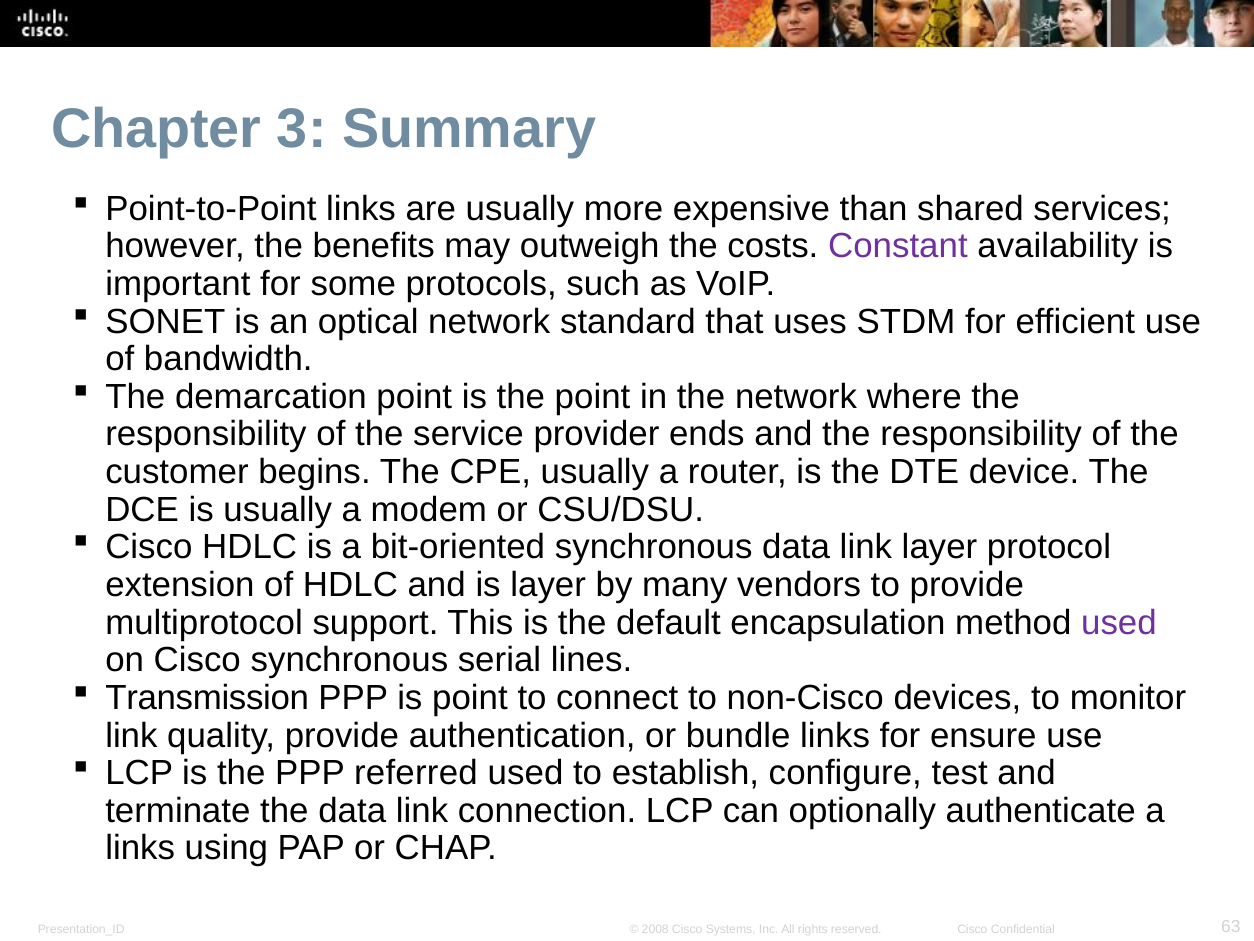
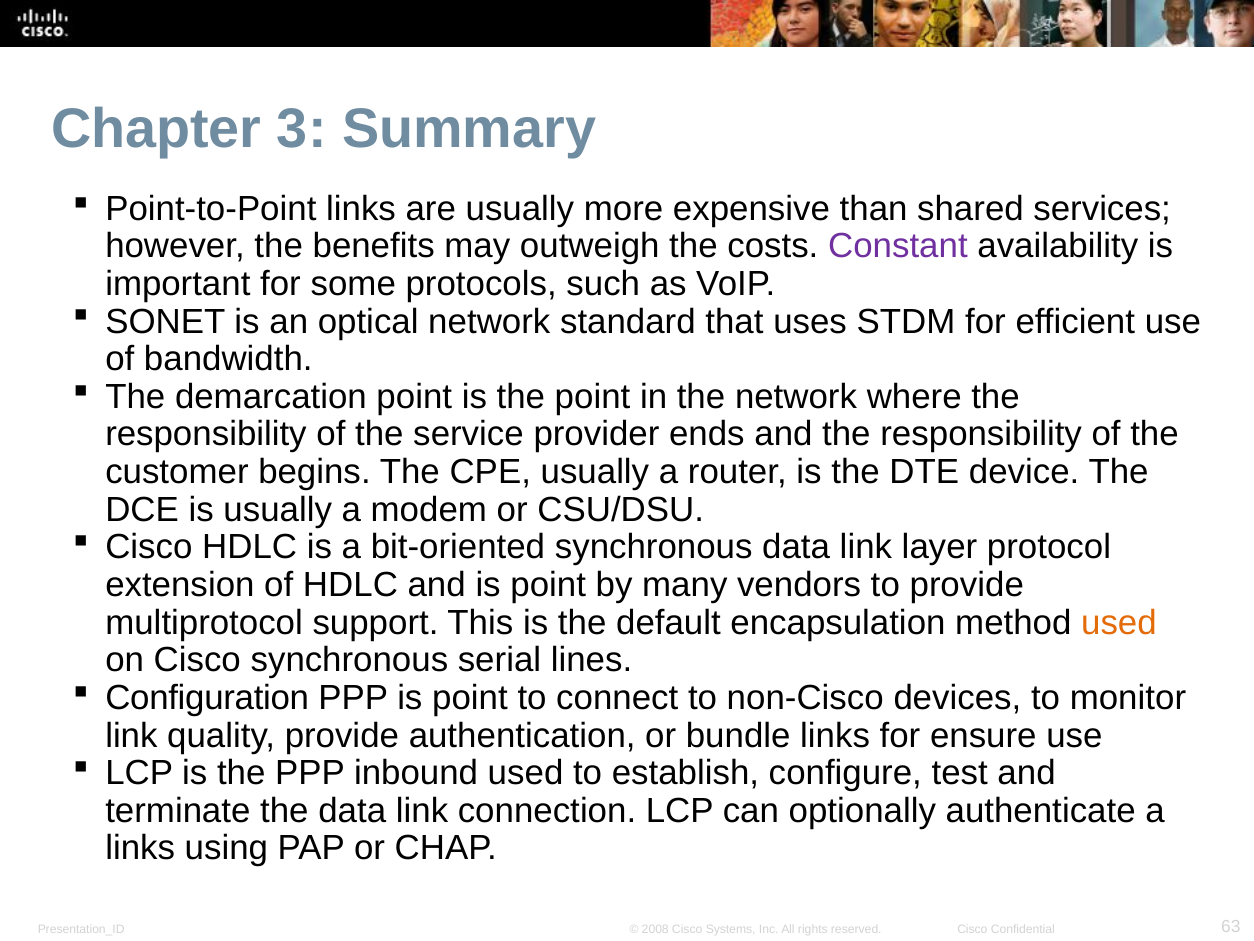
and is layer: layer -> point
used at (1119, 622) colour: purple -> orange
Transmission: Transmission -> Configuration
referred: referred -> inbound
